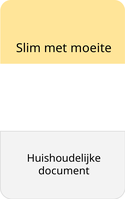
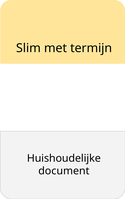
moeite: moeite -> termijn
